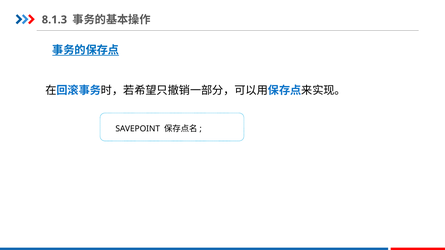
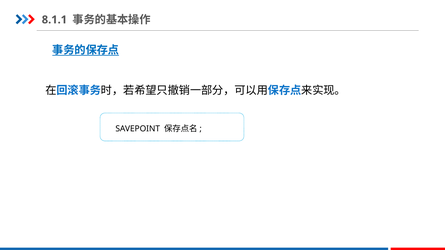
8.1.3: 8.1.3 -> 8.1.1
